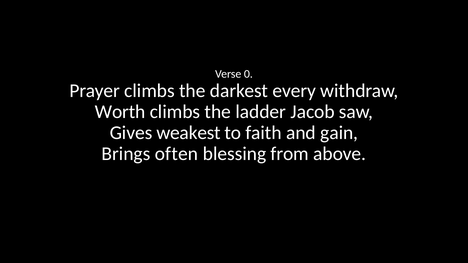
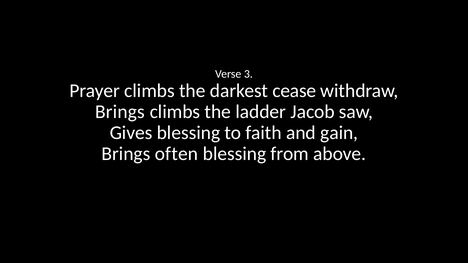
0: 0 -> 3
every: every -> cease
Worth at (120, 112): Worth -> Brings
Gives weakest: weakest -> blessing
